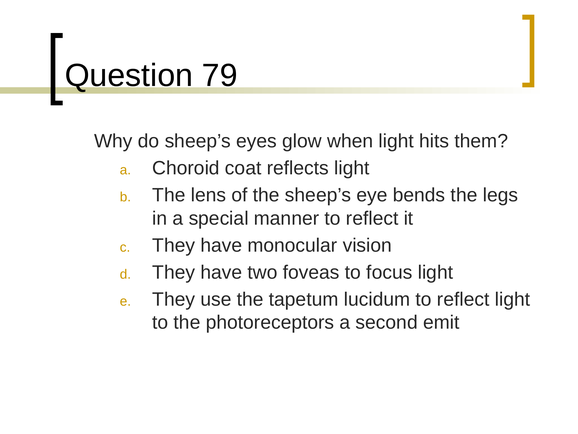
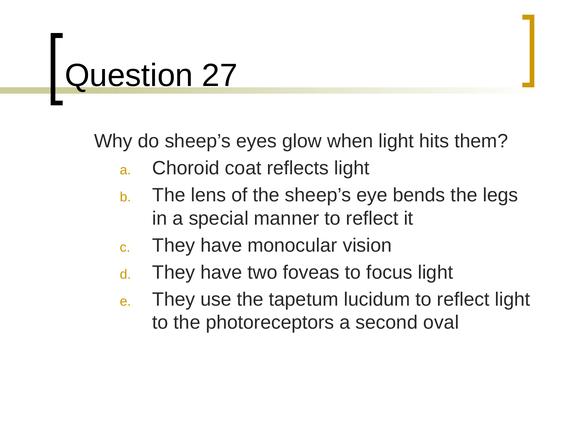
79: 79 -> 27
emit: emit -> oval
